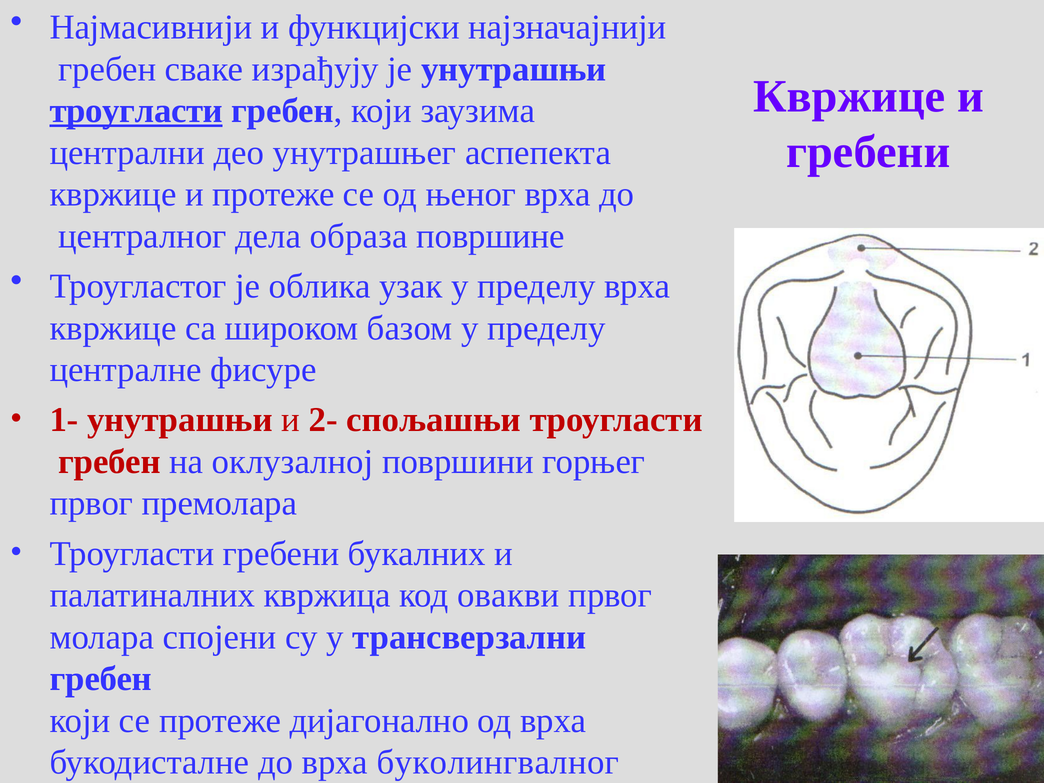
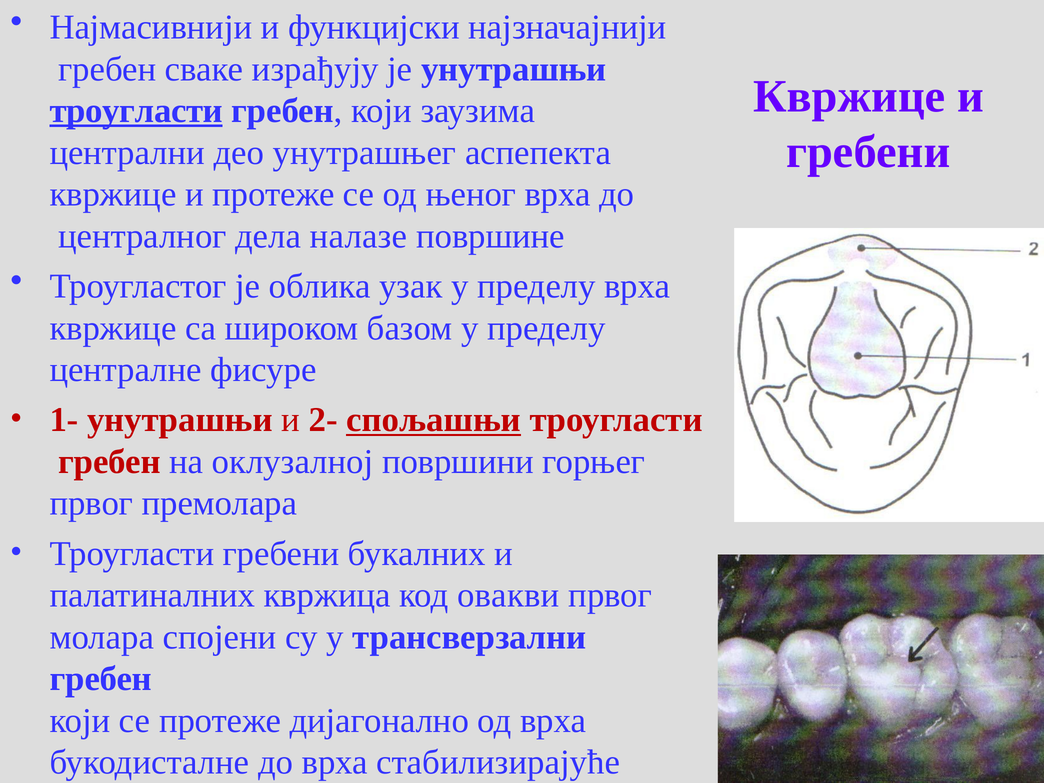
образа: образа -> налазе
спољашњи underline: none -> present
буколингвалног: буколингвалног -> стабилизирајуће
